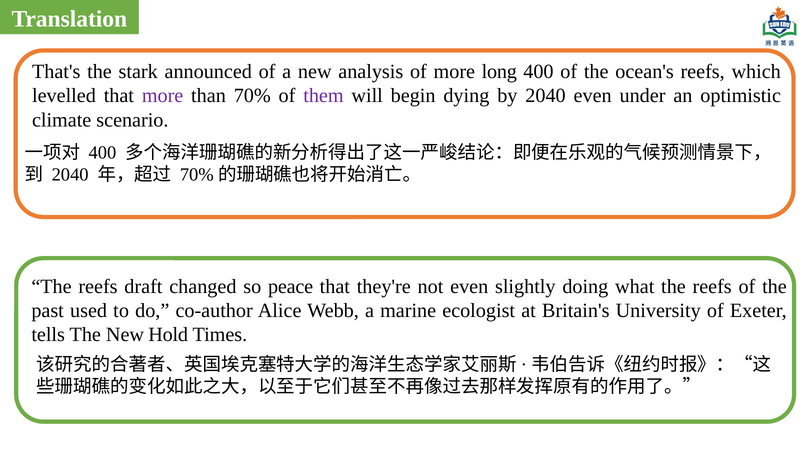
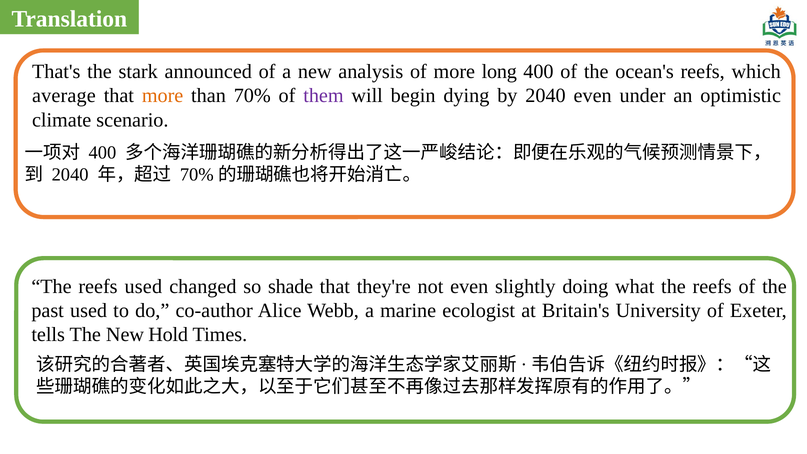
levelled: levelled -> average
more at (163, 96) colour: purple -> orange
reefs draft: draft -> used
peace: peace -> shade
